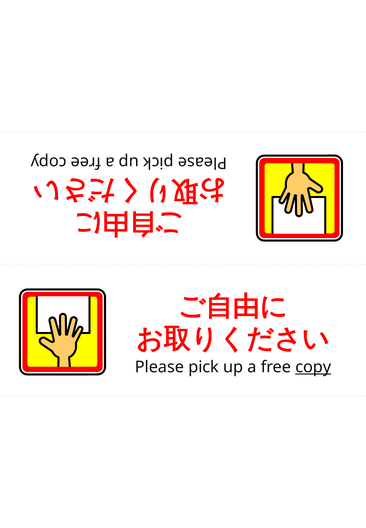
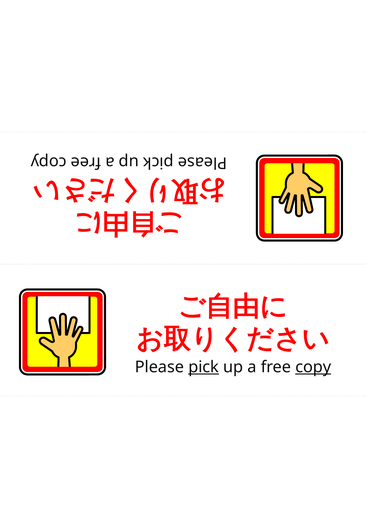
pick underline: none -> present
